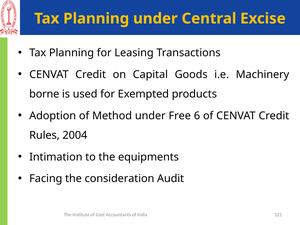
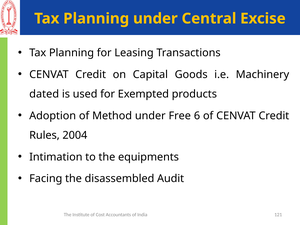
borne: borne -> dated
consideration: consideration -> disassembled
